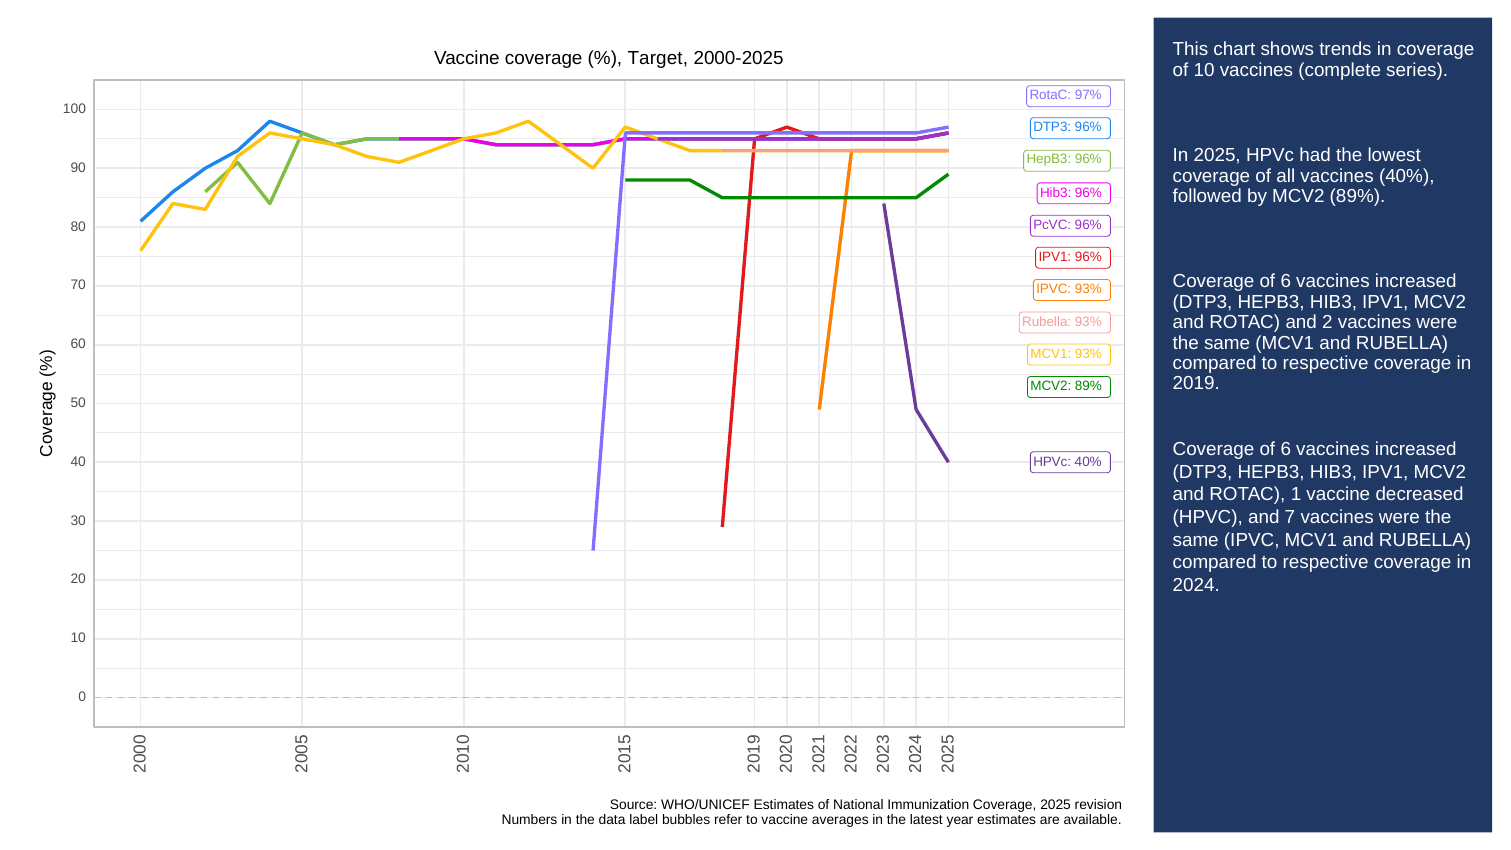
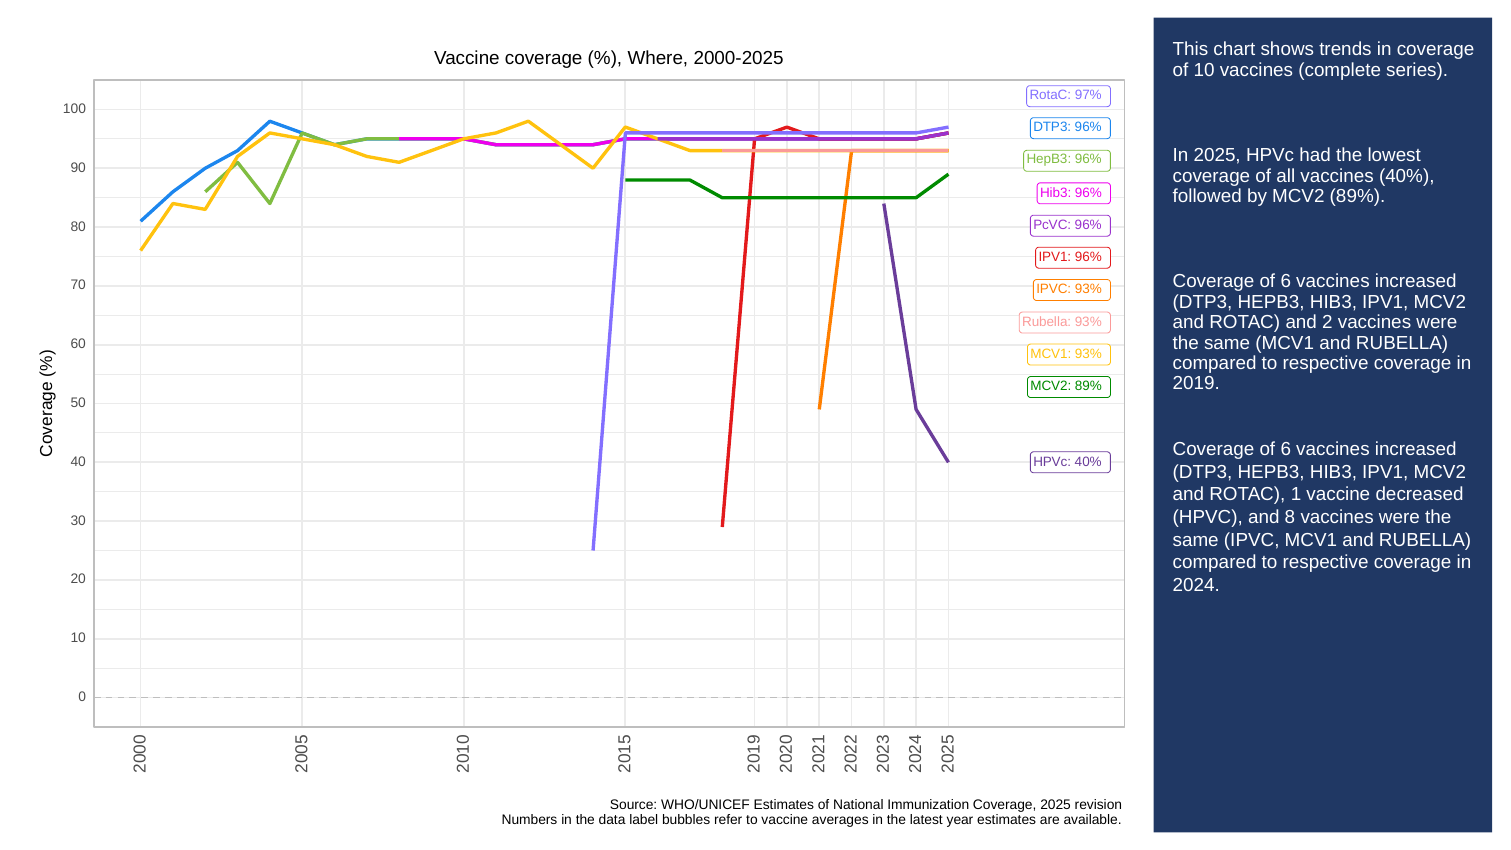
Target: Target -> Where
7: 7 -> 8
